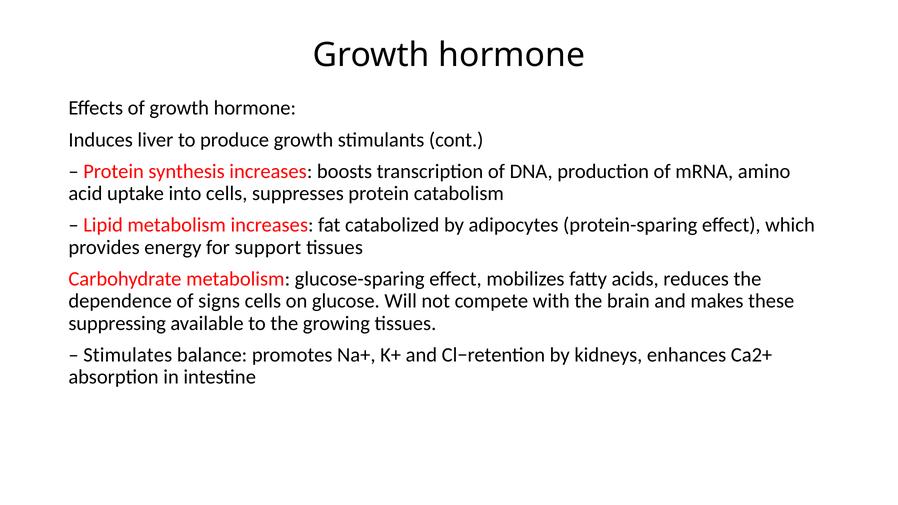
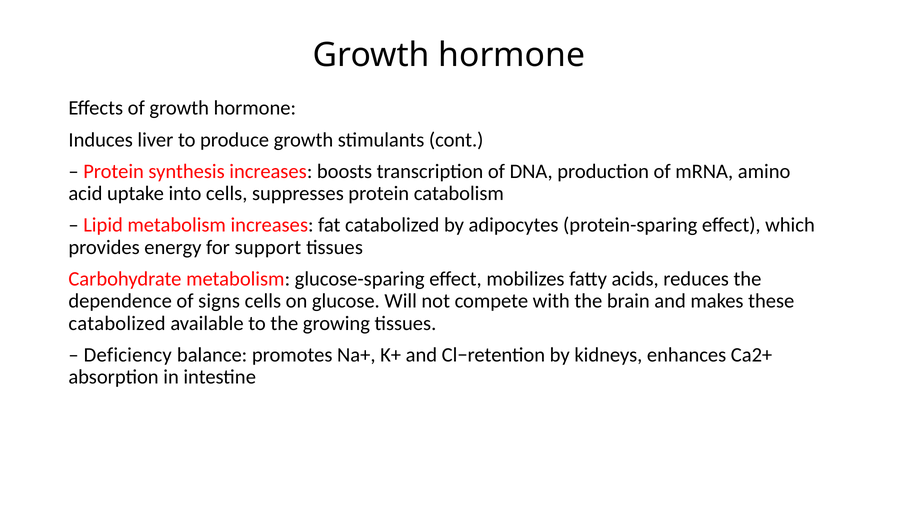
suppressing at (117, 323): suppressing -> catabolized
Stimulates: Stimulates -> Deficiency
